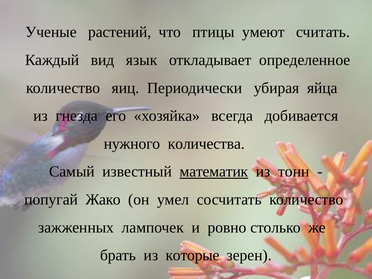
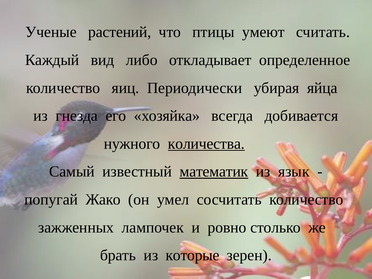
язык: язык -> либо
количества underline: none -> present
тонн: тонн -> язык
